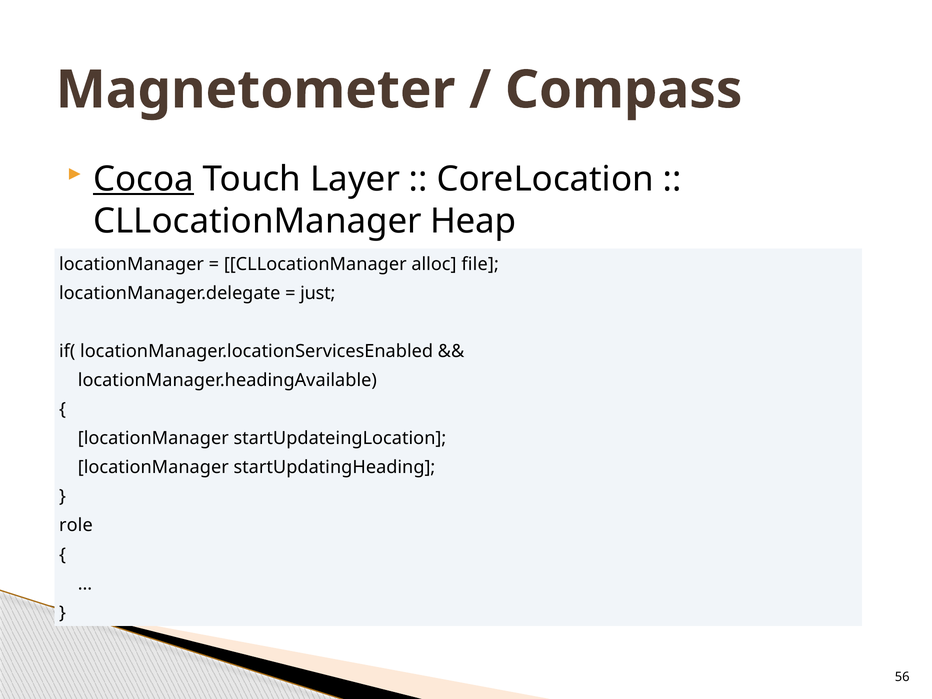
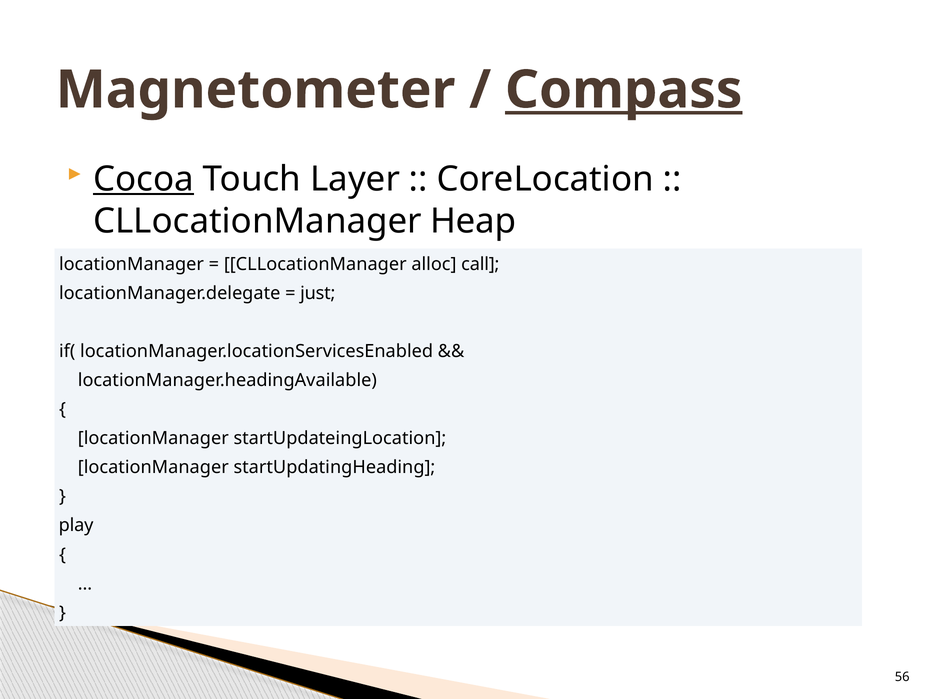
Compass underline: none -> present
file: file -> call
role: role -> play
